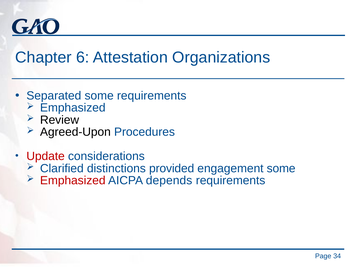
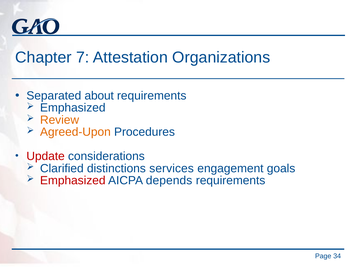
6: 6 -> 7
Separated some: some -> about
Review colour: black -> orange
Agreed-Upon colour: black -> orange
provided: provided -> services
engagement some: some -> goals
